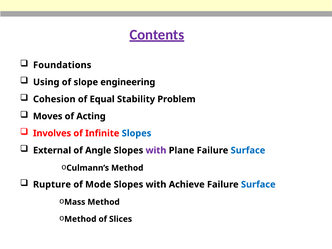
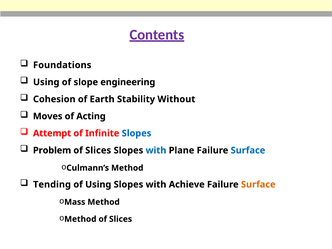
Equal: Equal -> Earth
Problem: Problem -> Without
Involves: Involves -> Attempt
External: External -> Problem
Angle at (98, 150): Angle -> Slices
with at (156, 150) colour: purple -> blue
Rupture: Rupture -> Tending
of Mode: Mode -> Using
Surface at (258, 184) colour: blue -> orange
